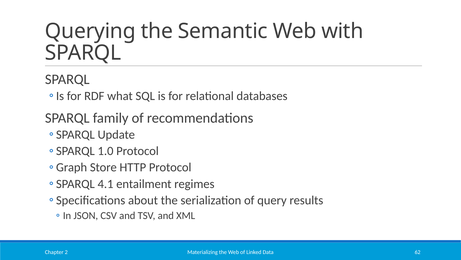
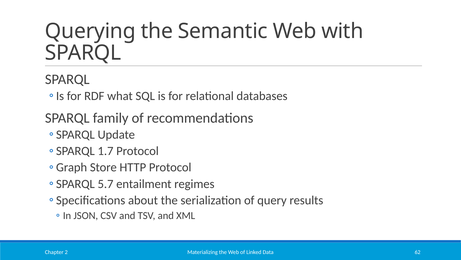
1.0: 1.0 -> 1.7
4.1: 4.1 -> 5.7
